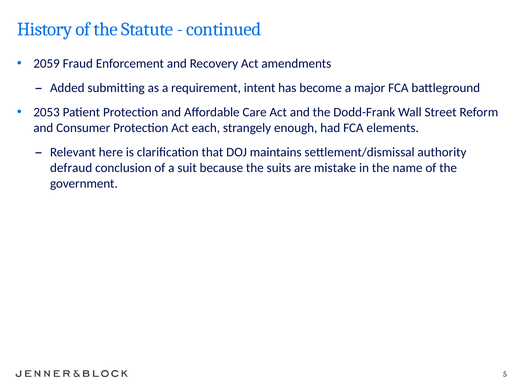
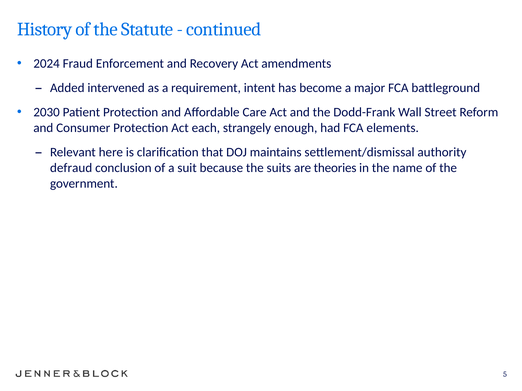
2059: 2059 -> 2024
submitting: submitting -> intervened
2053: 2053 -> 2030
mistake: mistake -> theories
